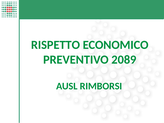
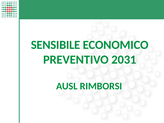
RISPETTO: RISPETTO -> SENSIBILE
2089: 2089 -> 2031
